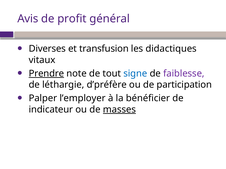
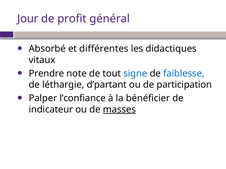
Avis: Avis -> Jour
Diverses: Diverses -> Absorbé
transfusion: transfusion -> différentes
Prendre underline: present -> none
faiblesse colour: purple -> blue
d’préfère: d’préfère -> d’partant
l’employer: l’employer -> l’confiance
